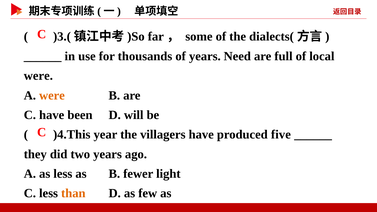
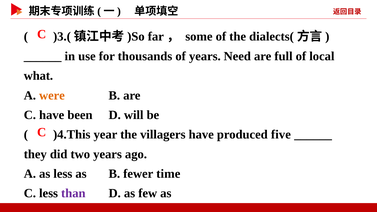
were at (38, 76): were -> what
light: light -> time
than colour: orange -> purple
